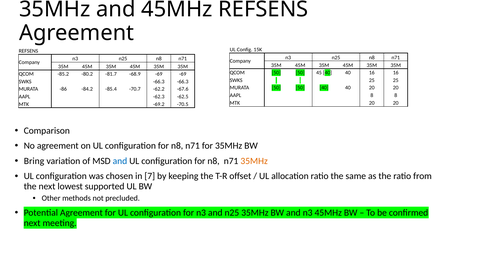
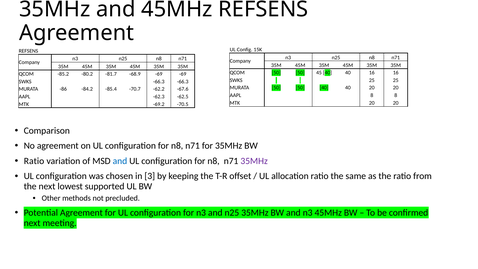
Bring at (34, 161): Bring -> Ratio
35MHz at (254, 161) colour: orange -> purple
7: 7 -> 3
